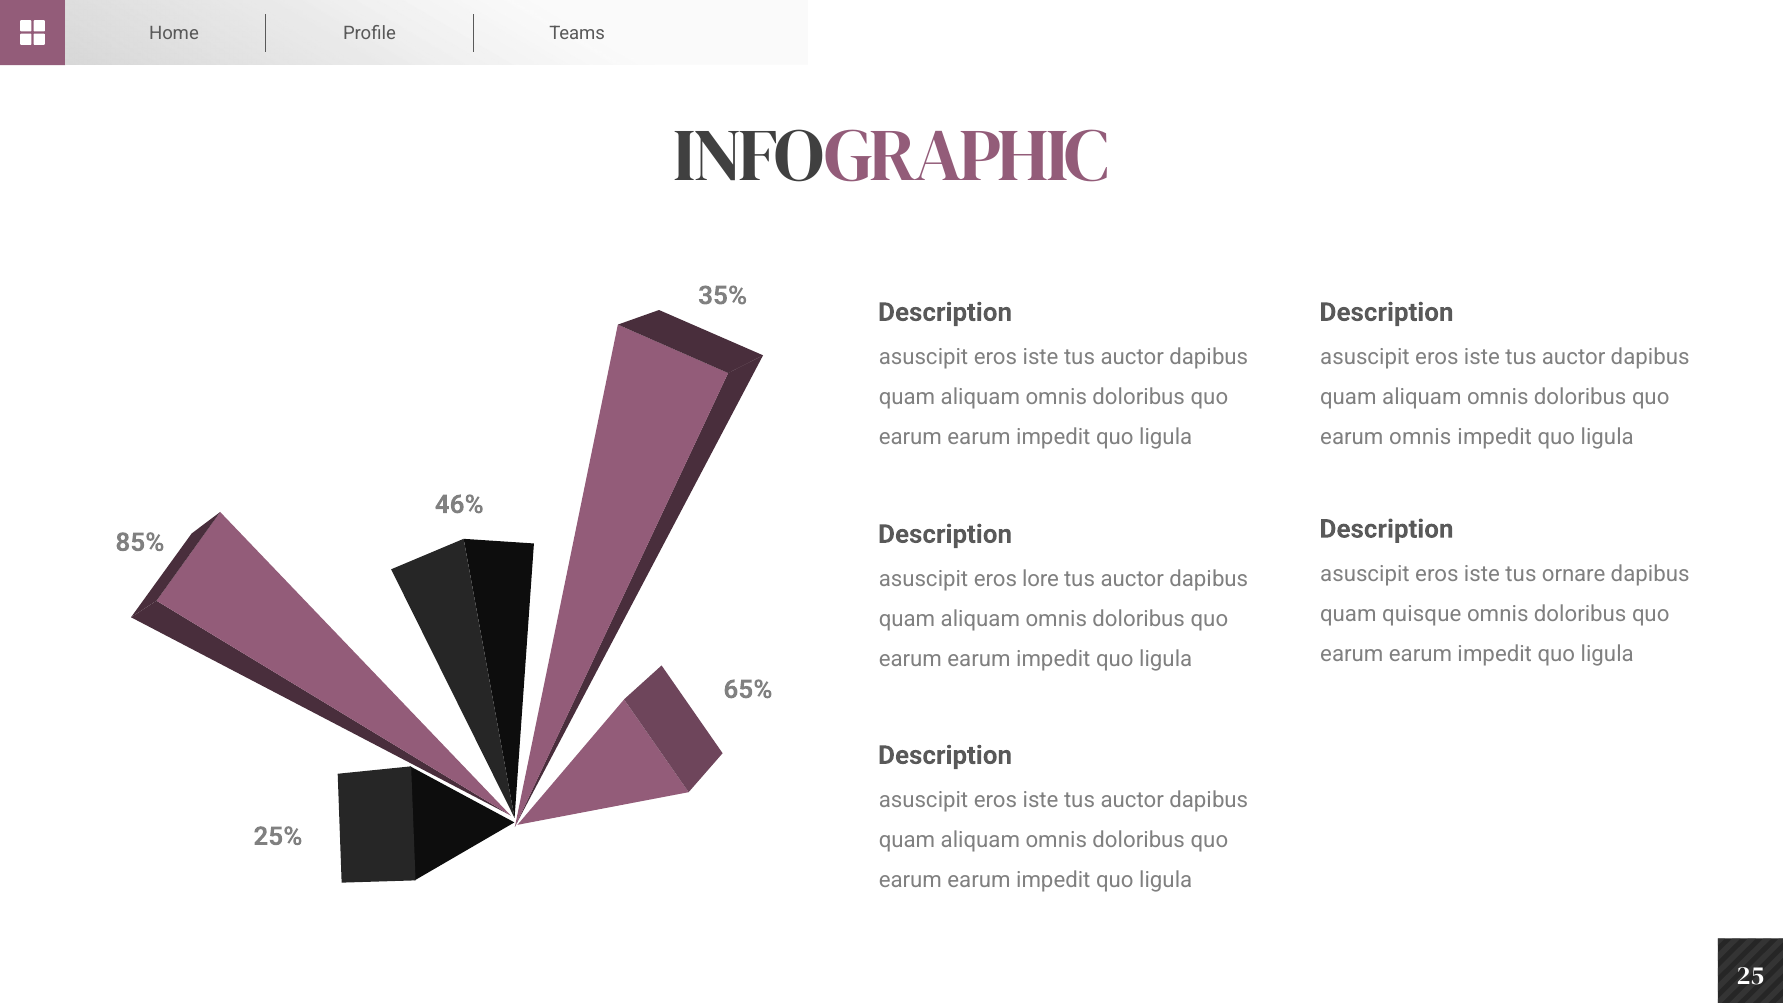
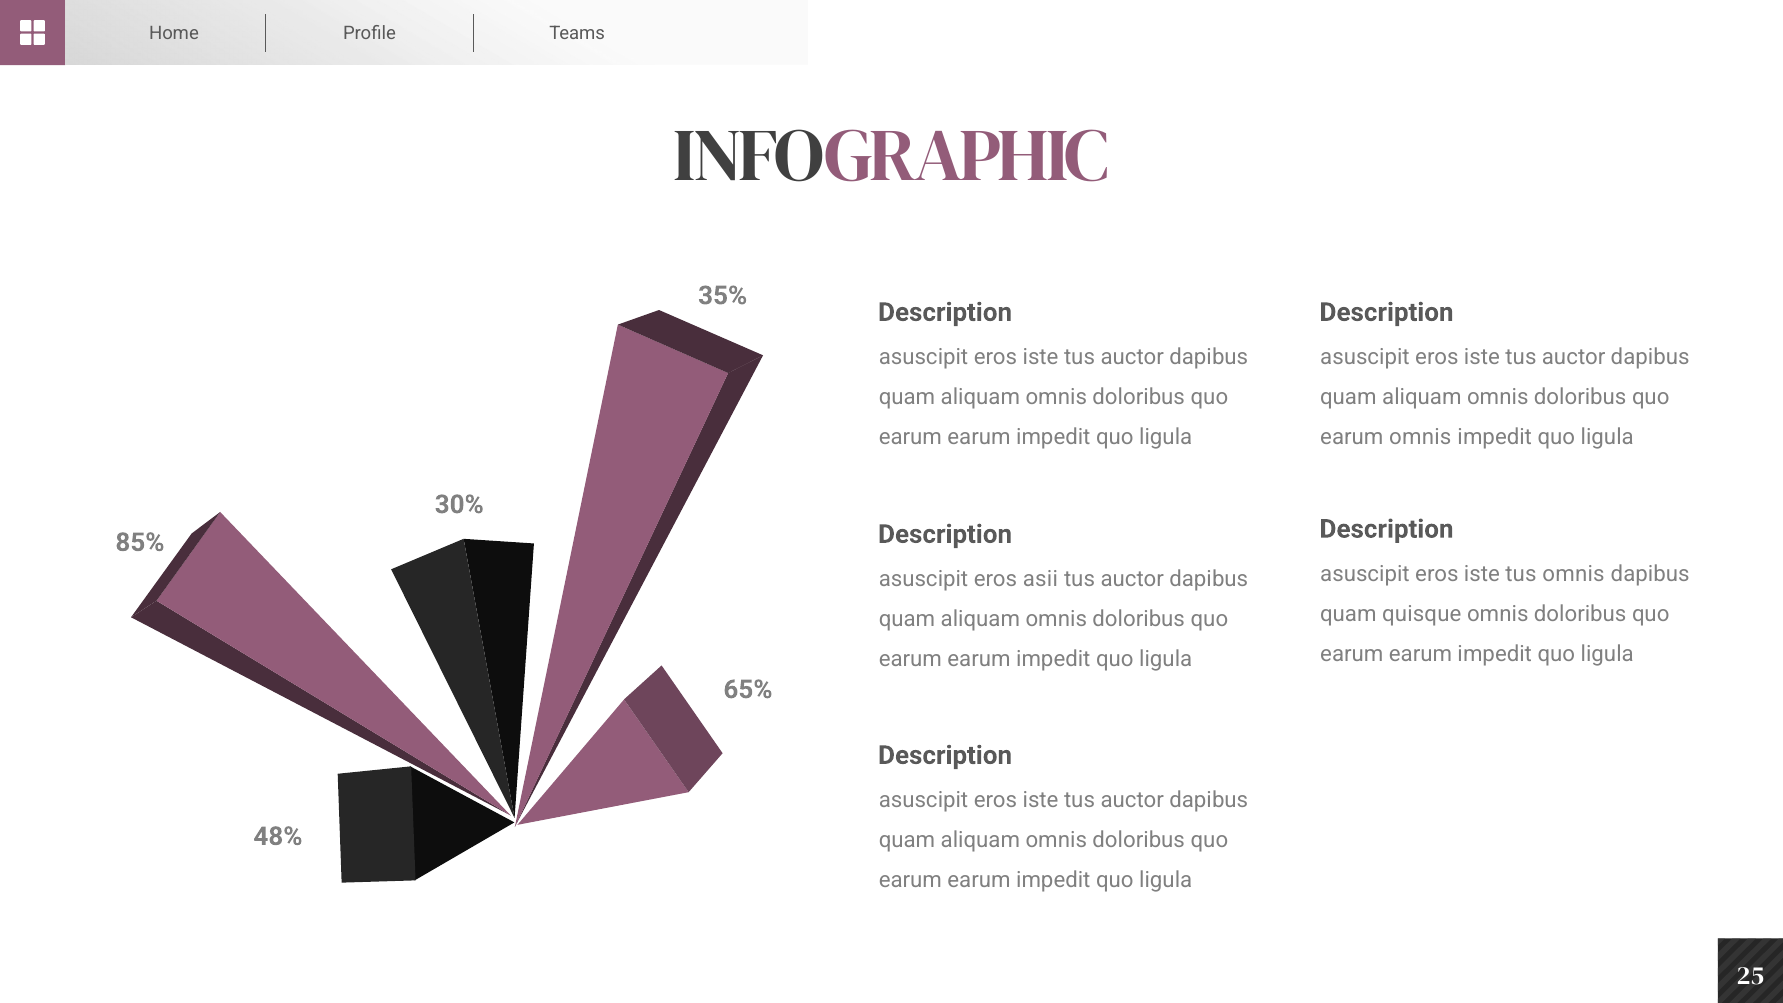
46%: 46% -> 30%
tus ornare: ornare -> omnis
lore: lore -> asii
25%: 25% -> 48%
